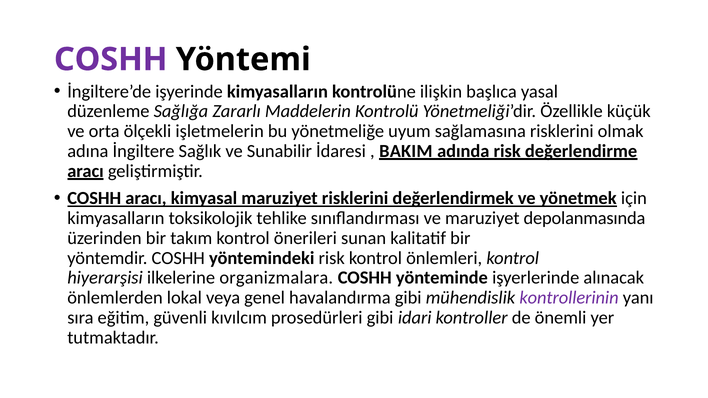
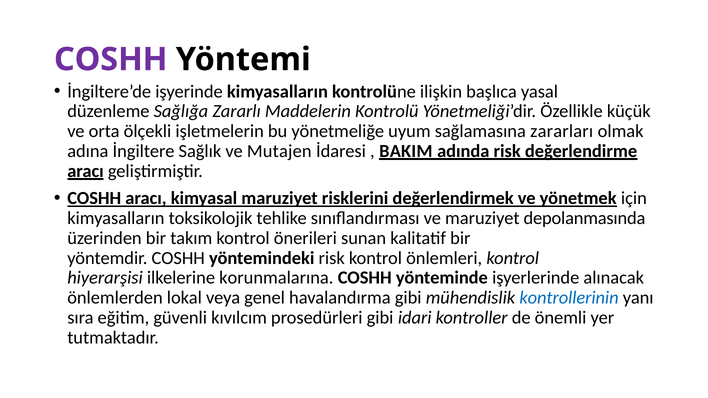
sağlamasına risklerini: risklerini -> zararları
Sunabilir: Sunabilir -> Mutajen
organizmalara: organizmalara -> korunmalarına
kontrollerinin colour: purple -> blue
